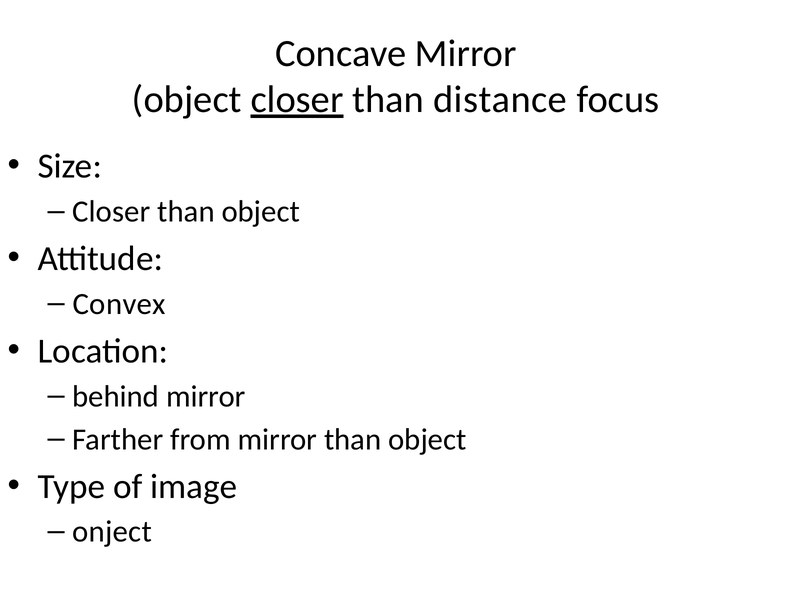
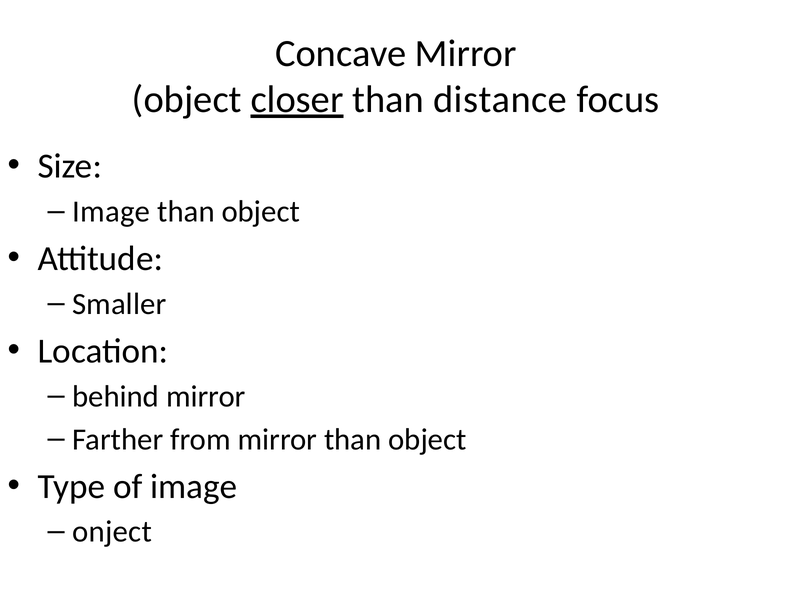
Closer at (111, 212): Closer -> Image
Convex: Convex -> Smaller
